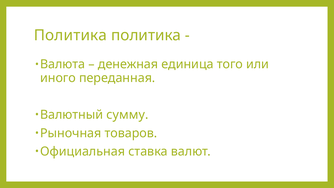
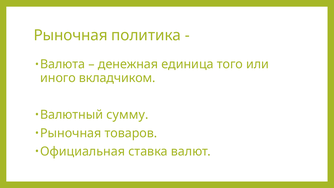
Политика at (70, 35): Политика -> Рыночная
переданная: переданная -> вкладчиком
